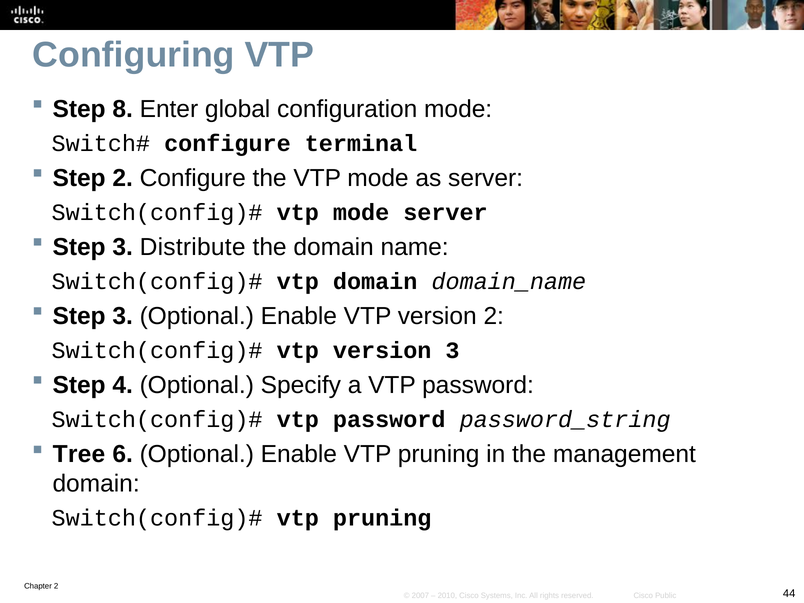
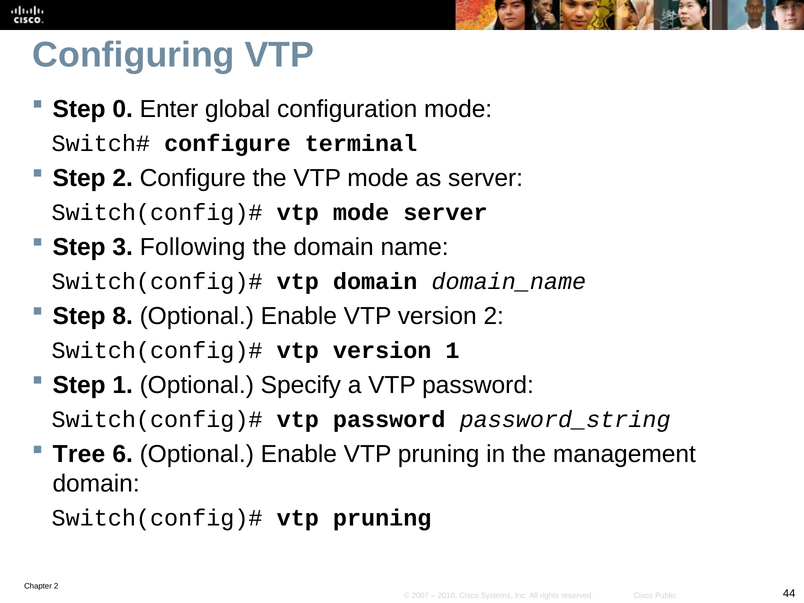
8: 8 -> 0
Distribute: Distribute -> Following
3 at (123, 316): 3 -> 8
version 3: 3 -> 1
Step 4: 4 -> 1
